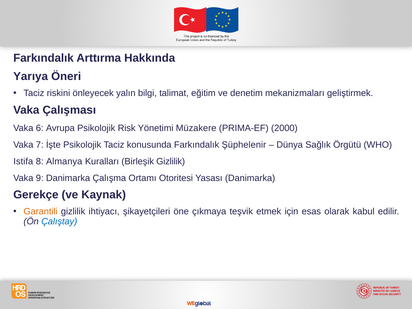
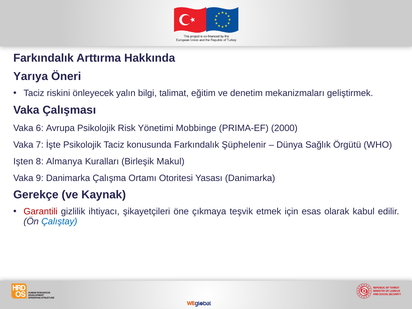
Müzakere: Müzakere -> Mobbinge
Istifa: Istifa -> Işten
Birleşik Gizlilik: Gizlilik -> Makul
Garantili colour: orange -> red
